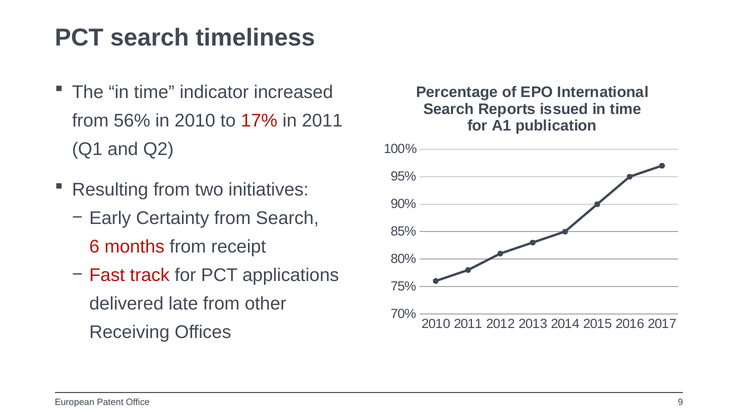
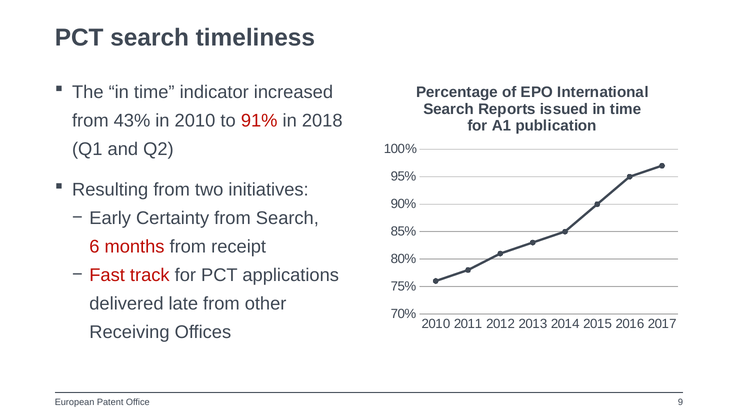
56%: 56% -> 43%
17%: 17% -> 91%
in 2011: 2011 -> 2018
